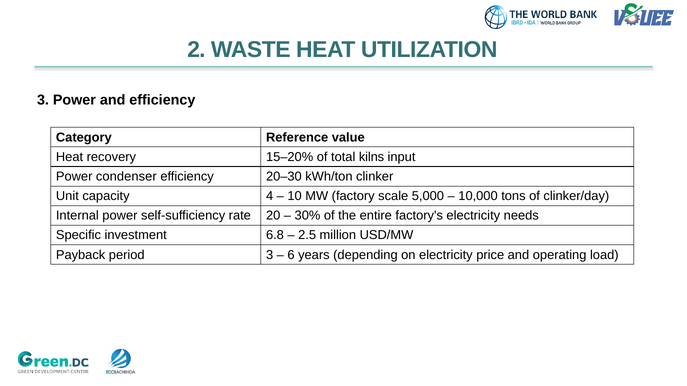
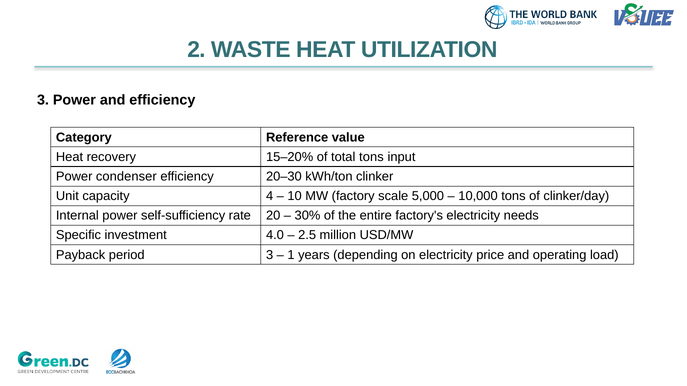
total kilns: kilns -> tons
6.8: 6.8 -> 4.0
6: 6 -> 1
